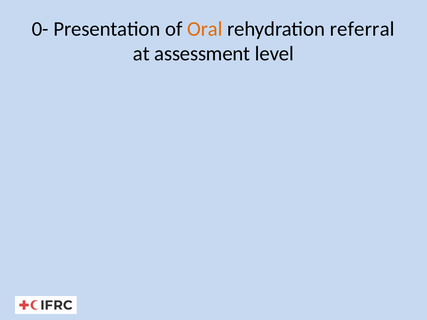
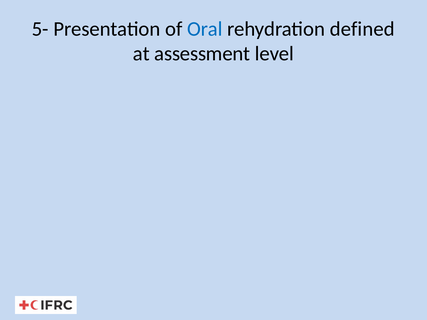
0-: 0- -> 5-
Oral colour: orange -> blue
referral: referral -> defined
